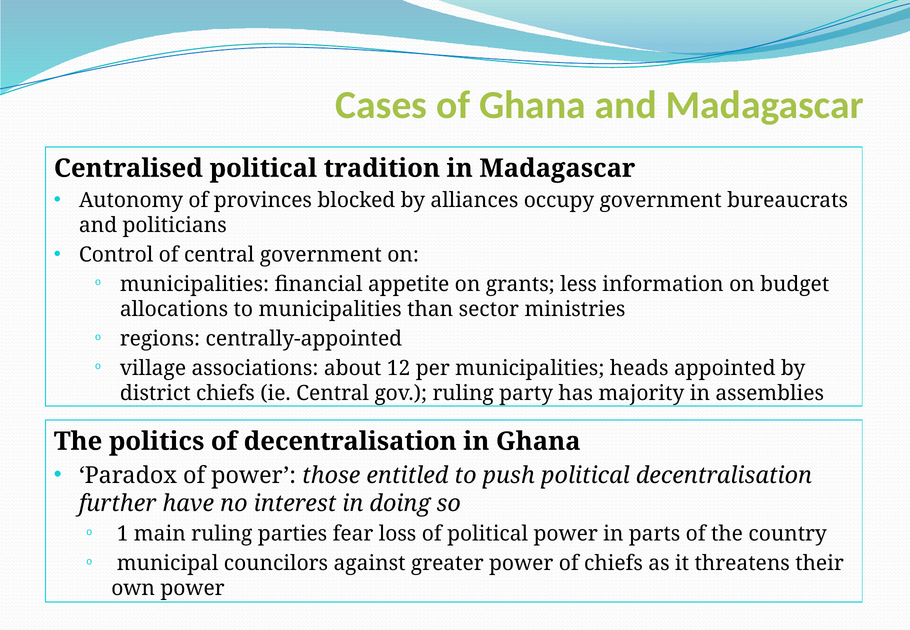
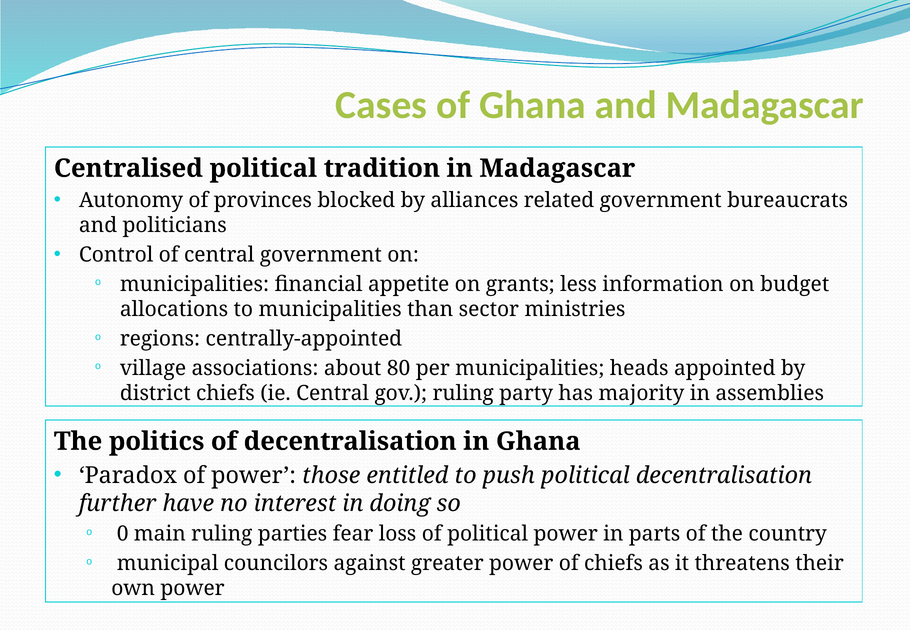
occupy: occupy -> related
12: 12 -> 80
1: 1 -> 0
